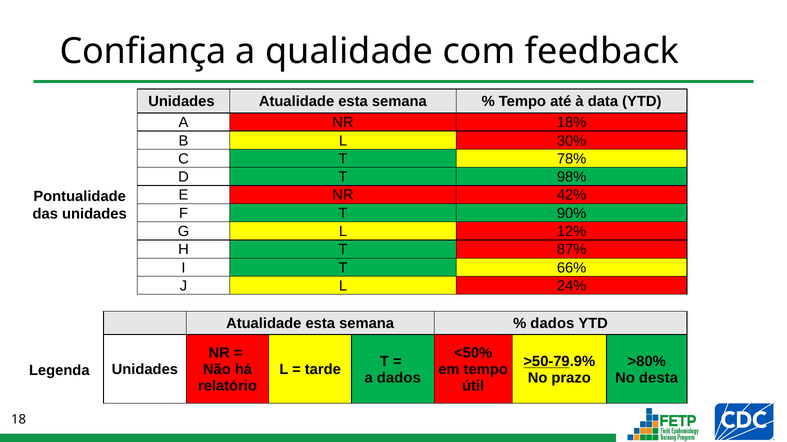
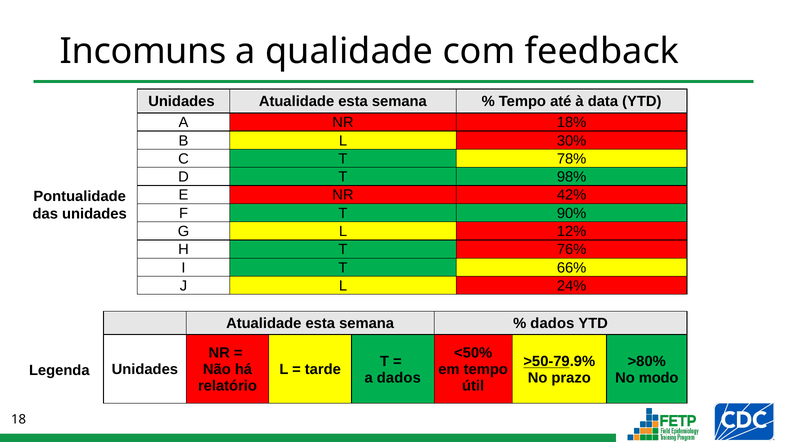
Confiança: Confiança -> Incomuns
87%: 87% -> 76%
desta: desta -> modo
